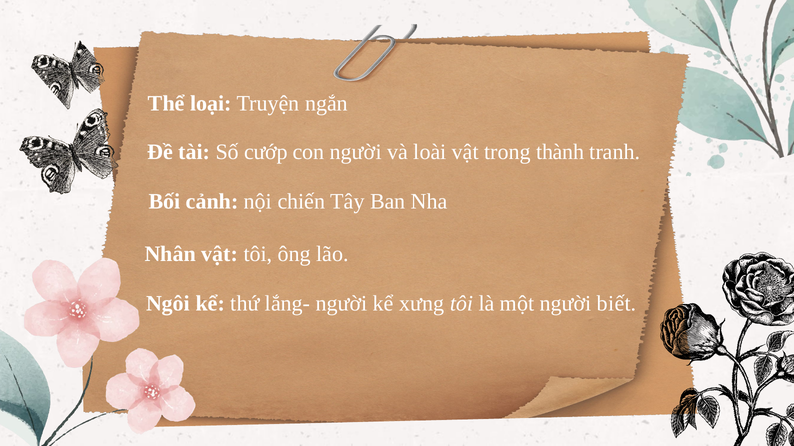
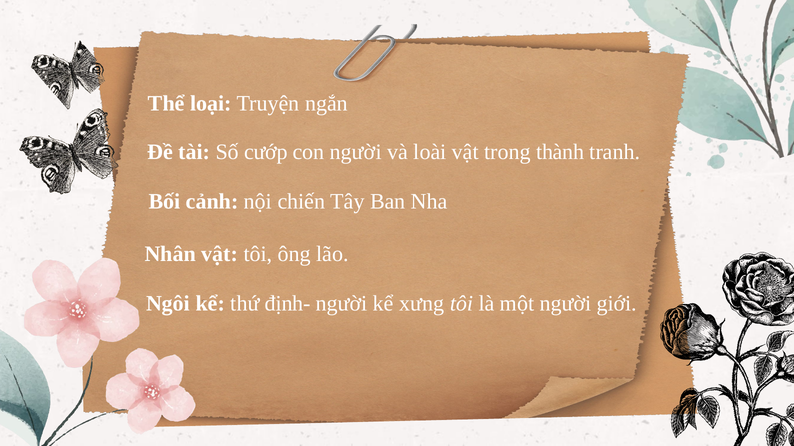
lắng-: lắng- -> định-
biết: biết -> giới
